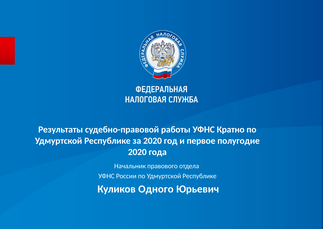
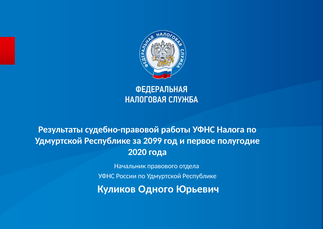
Кратно: Кратно -> Налога
за 2020: 2020 -> 2099
